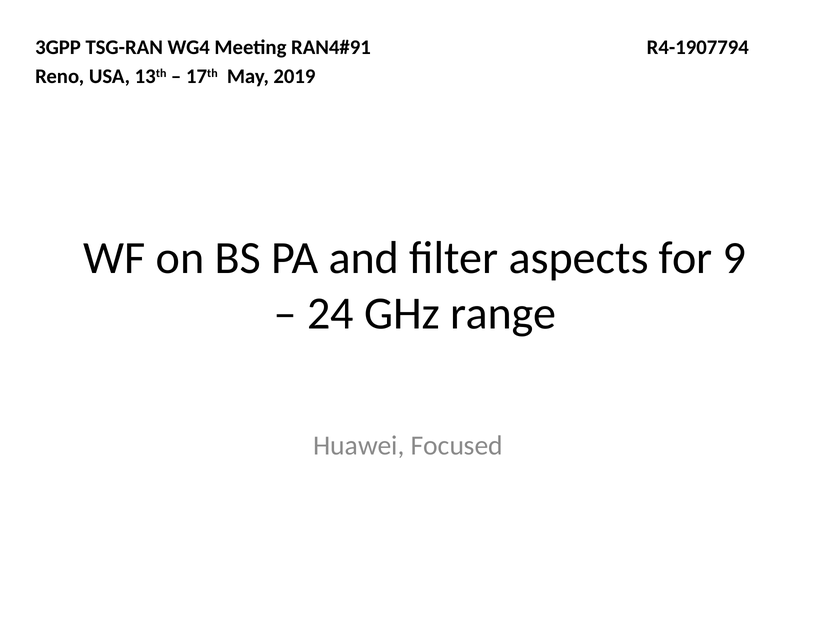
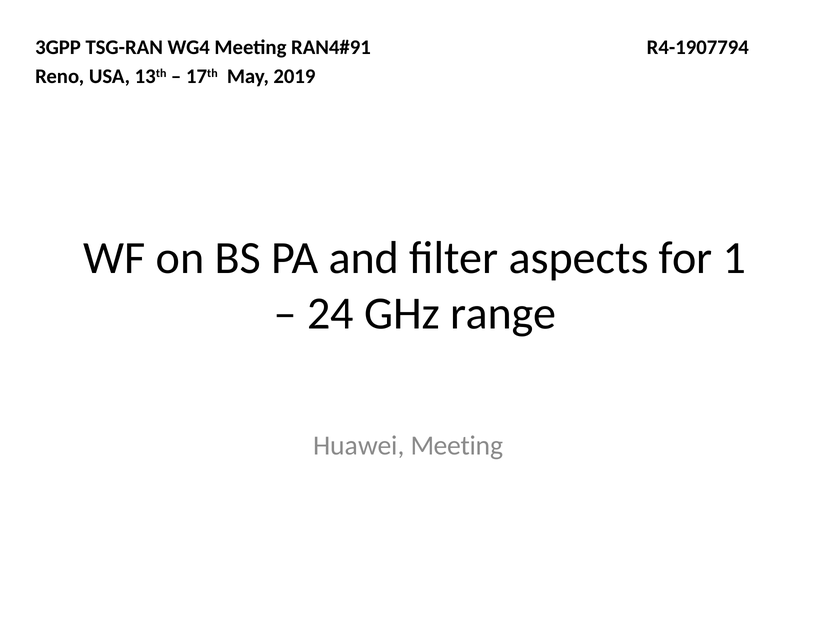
9: 9 -> 1
Huawei Focused: Focused -> Meeting
